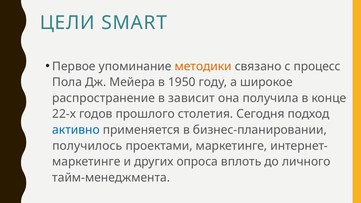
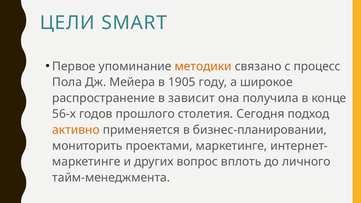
1950: 1950 -> 1905
22-х: 22-х -> 56-х
активно colour: blue -> orange
получилось: получилось -> мониторить
опроса: опроса -> вопрос
